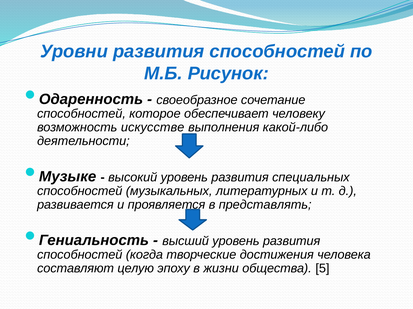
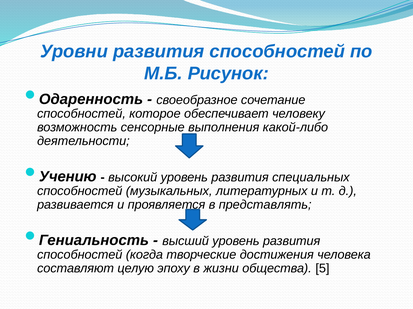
искусстве: искусстве -> сенсорные
Музыке: Музыке -> Учению
